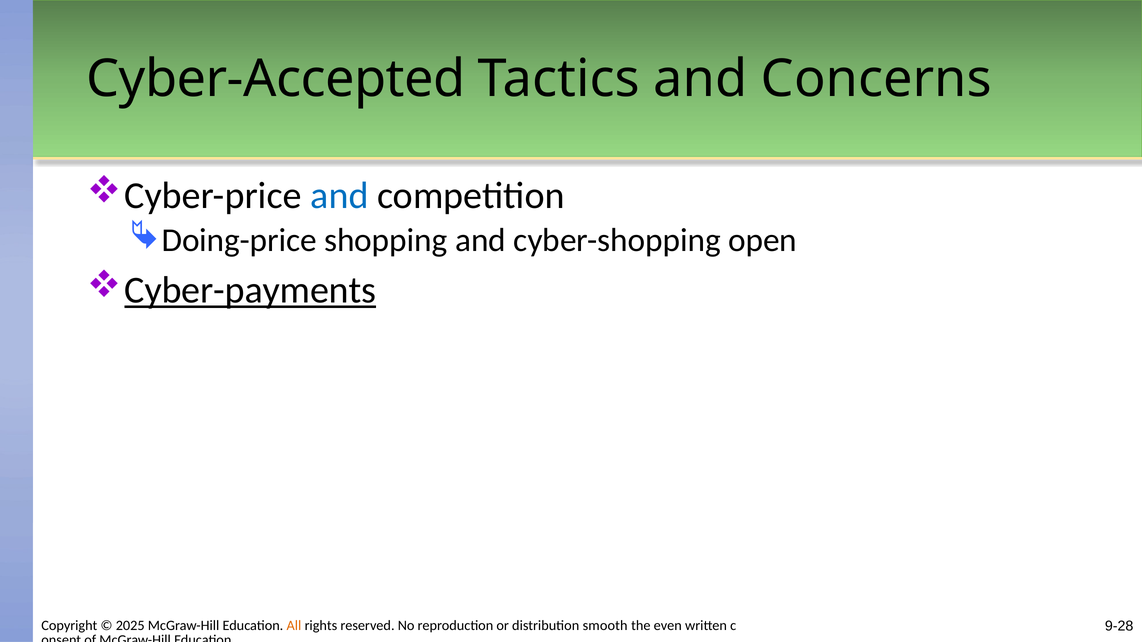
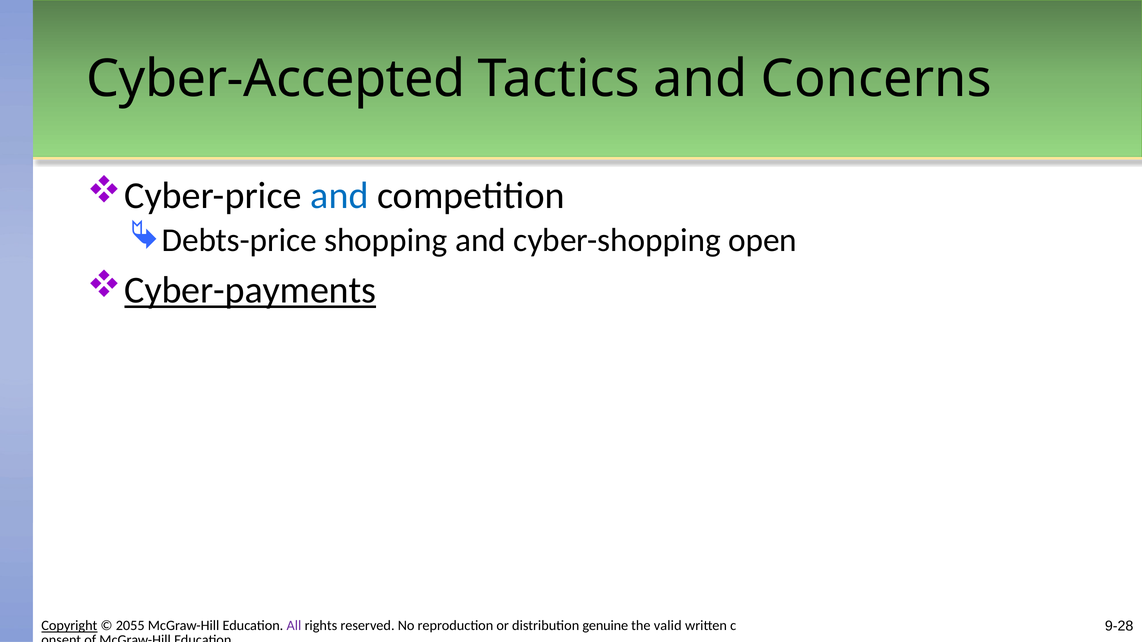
Doing-price: Doing-price -> Debts-price
Copyright underline: none -> present
2025: 2025 -> 2055
All colour: orange -> purple
smooth: smooth -> genuine
even: even -> valid
